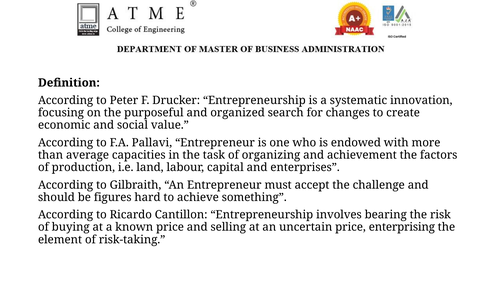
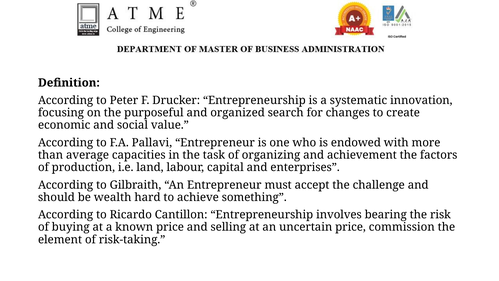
figures: figures -> wealth
enterprising: enterprising -> commission
